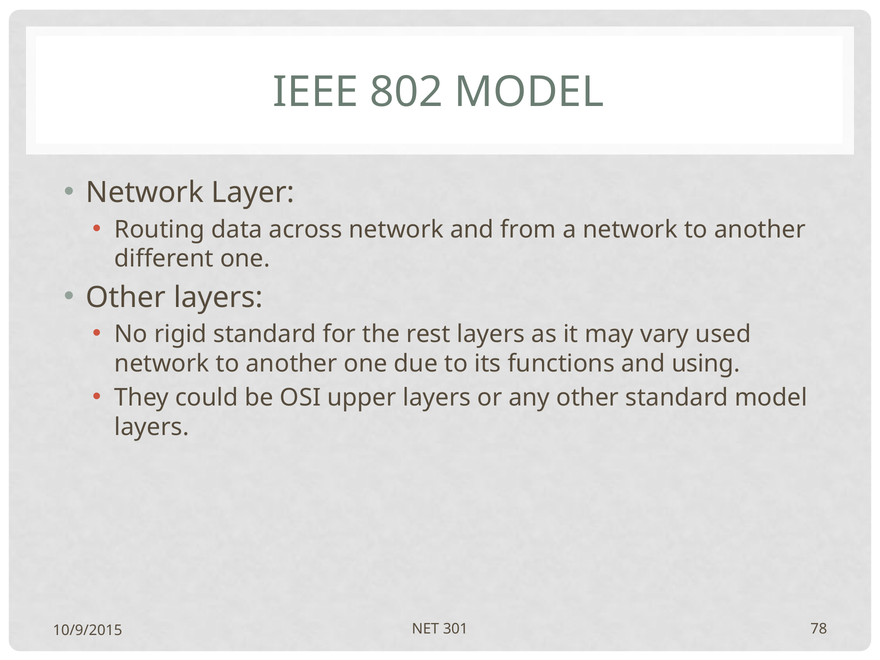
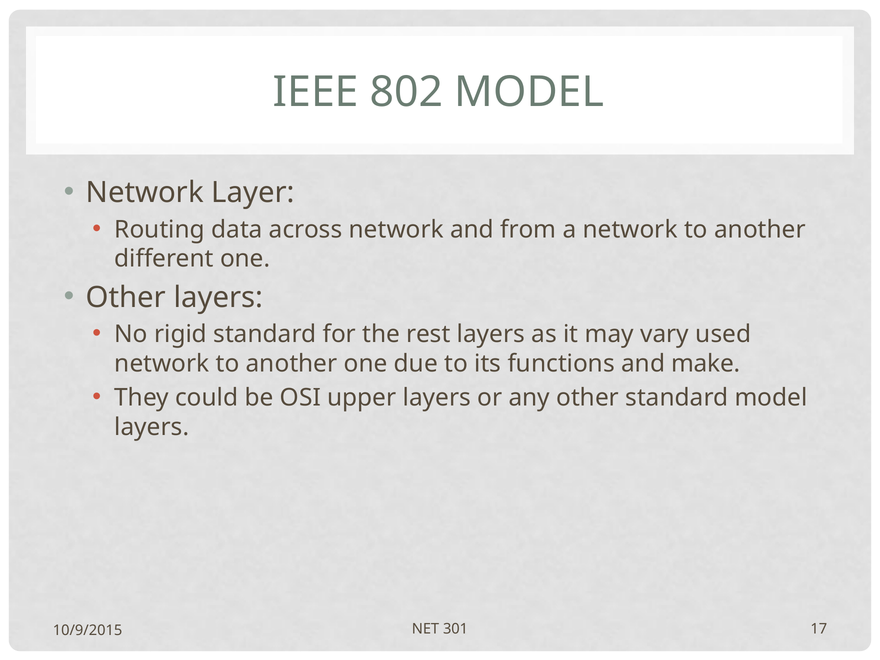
using: using -> make
78: 78 -> 17
